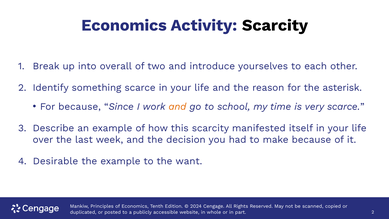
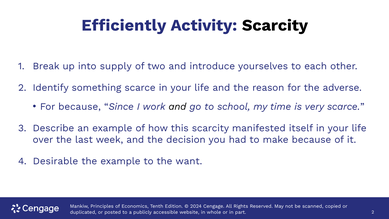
Economics at (124, 25): Economics -> Efficiently
overall: overall -> supply
asterisk: asterisk -> adverse
and at (177, 107) colour: orange -> black
